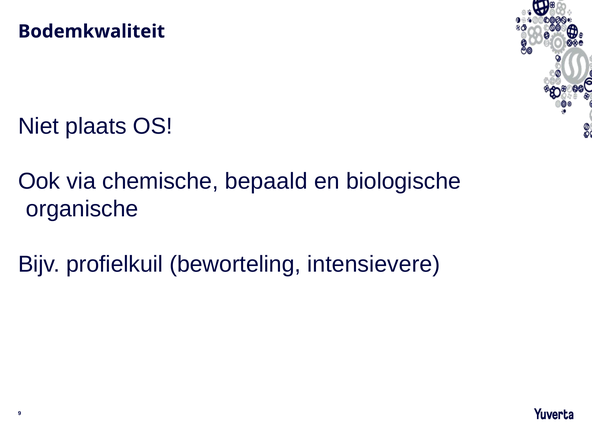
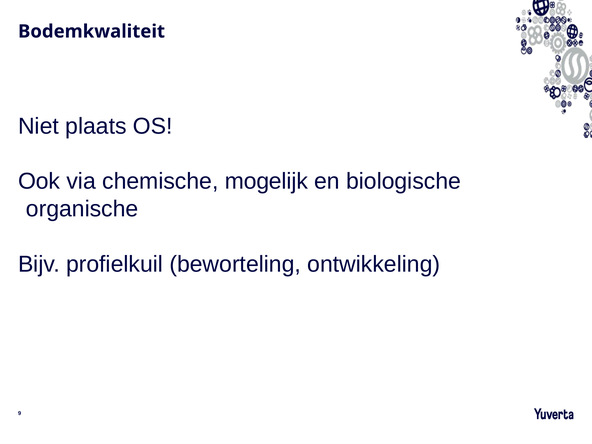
bepaald: bepaald -> mogelijk
intensievere: intensievere -> ontwikkeling
